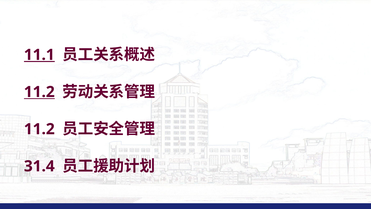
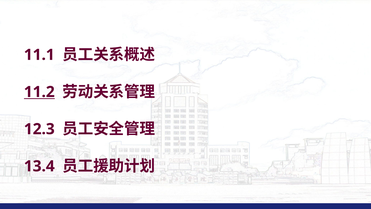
11.1 underline: present -> none
11.2 at (39, 129): 11.2 -> 12.3
31.4: 31.4 -> 13.4
